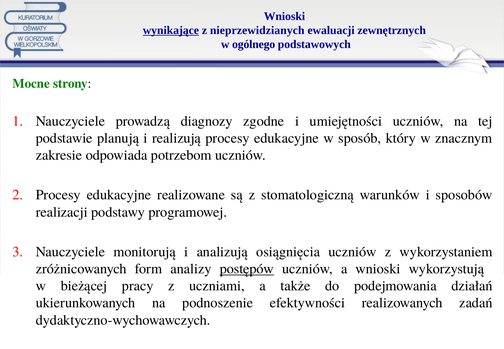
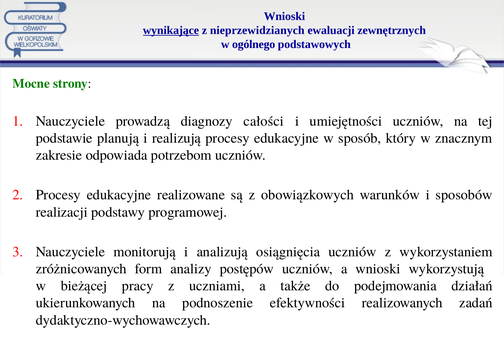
zgodne: zgodne -> całości
stomatologiczną: stomatologiczną -> obowiązkowych
postępów underline: present -> none
